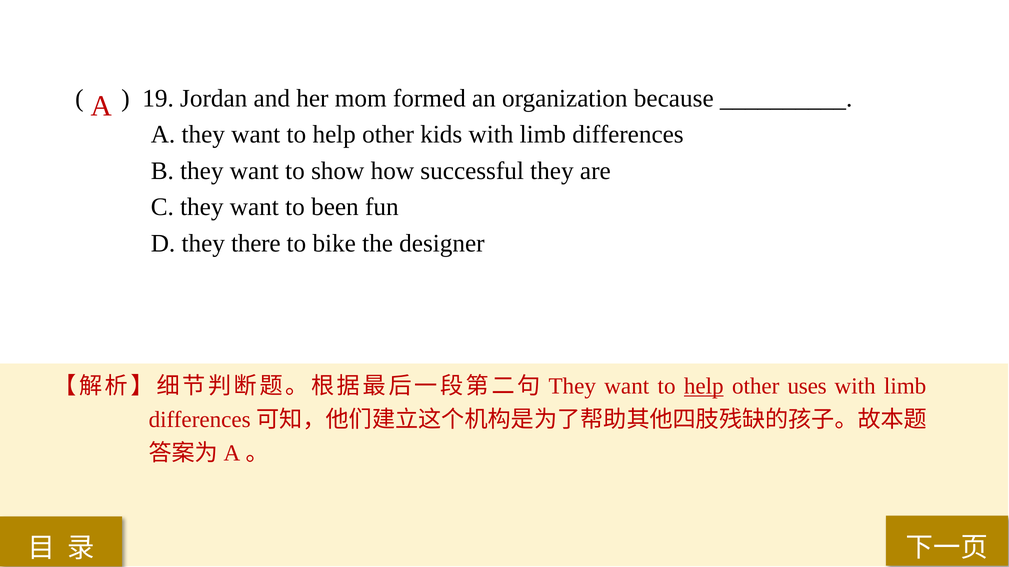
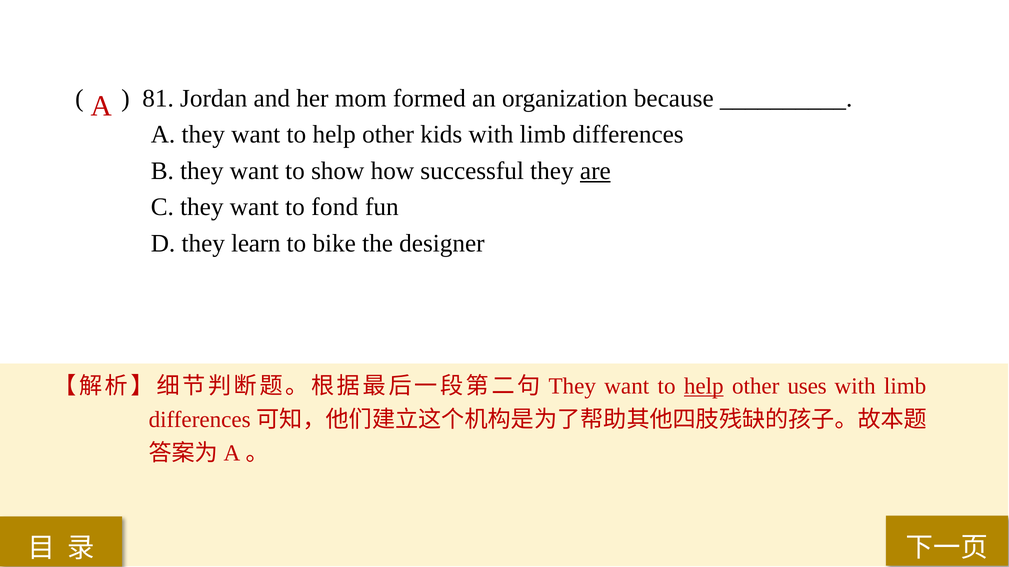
19: 19 -> 81
are underline: none -> present
been: been -> fond
there: there -> learn
